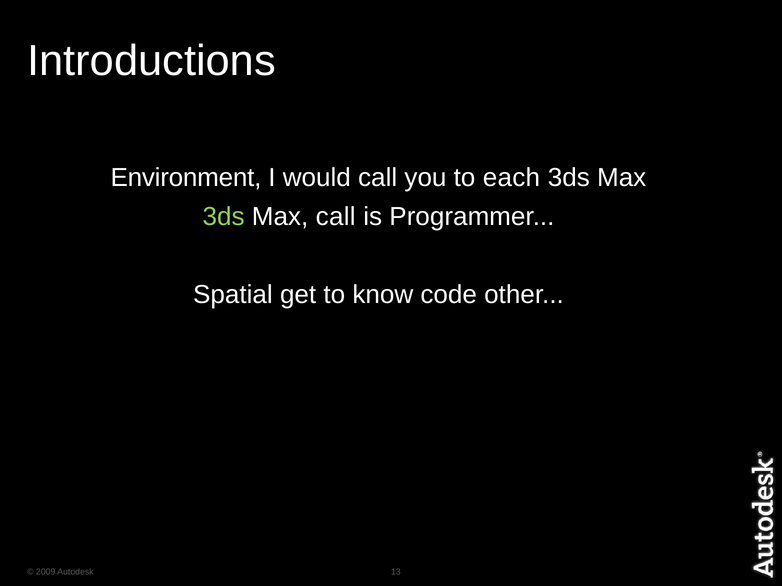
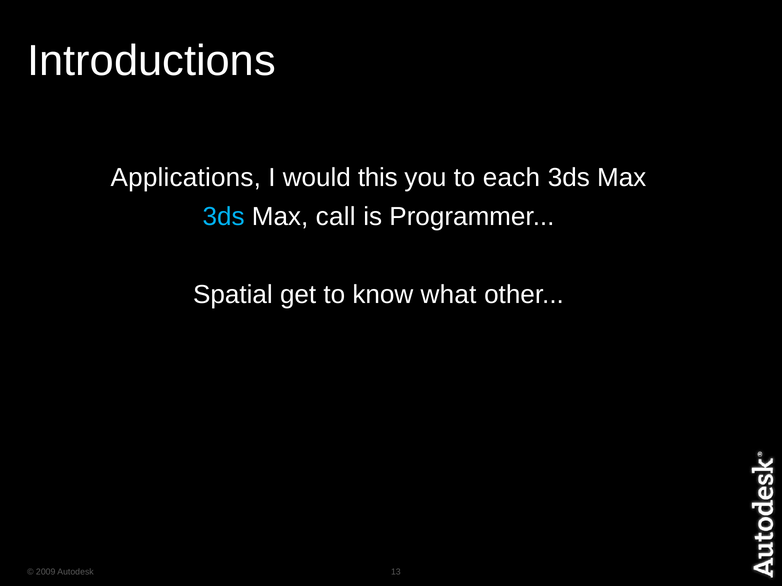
Environment: Environment -> Applications
would call: call -> this
3ds at (224, 217) colour: light green -> light blue
code: code -> what
